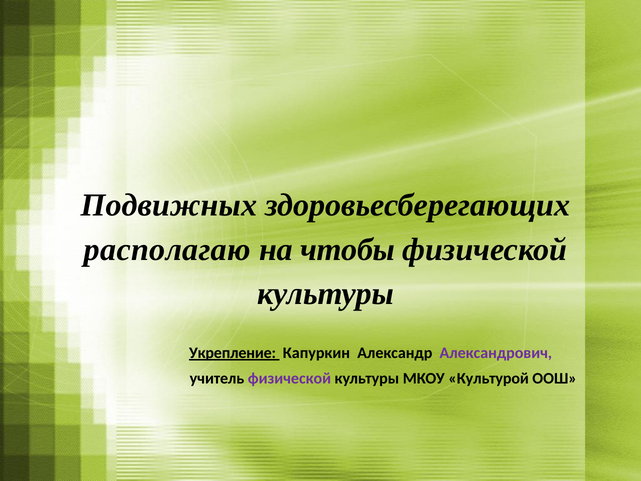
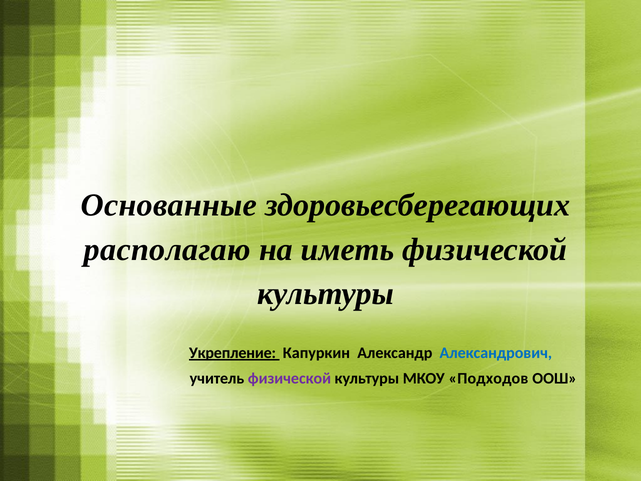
Подвижных: Подвижных -> Основанные
чтобы: чтобы -> иметь
Александрович colour: purple -> blue
Культурой: Культурой -> Подходов
